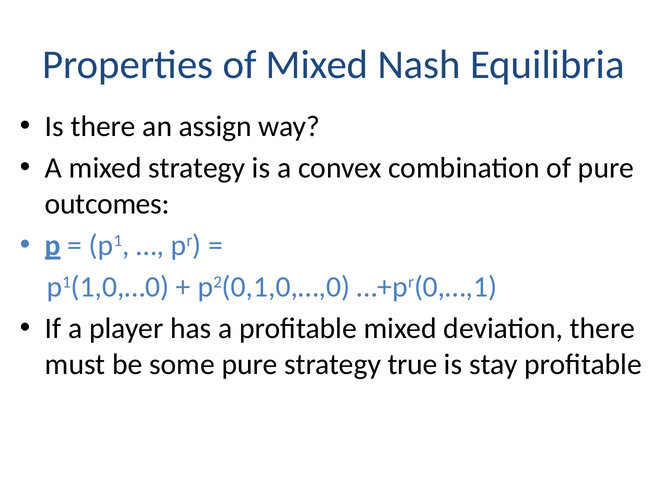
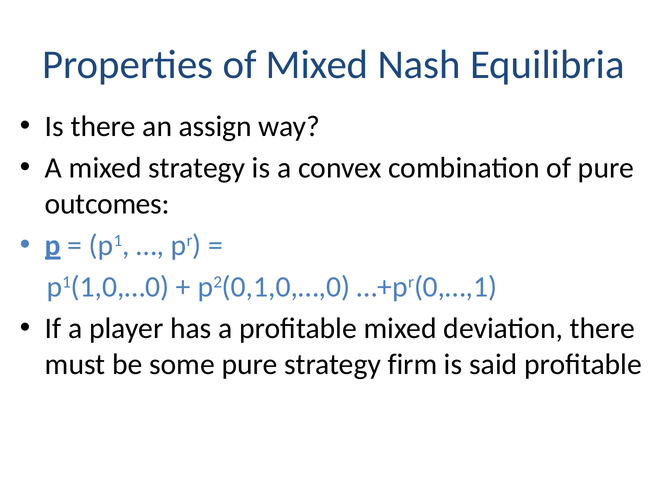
true: true -> firm
stay: stay -> said
